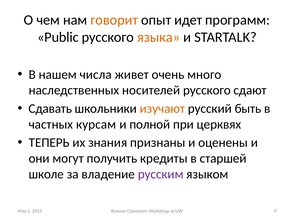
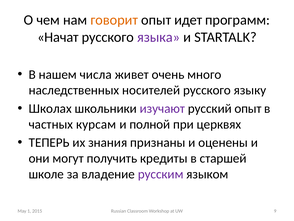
Public: Public -> Начат
языка colour: orange -> purple
сдают: сдают -> языку
Сдавать: Сдавать -> Школах
изучают colour: orange -> purple
русский быть: быть -> опыт
